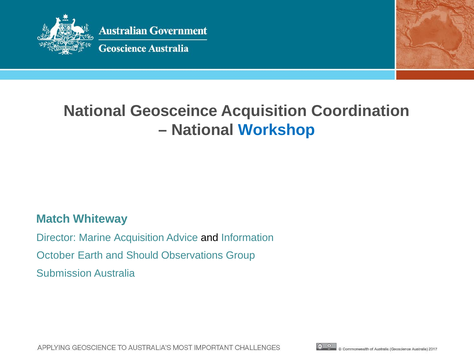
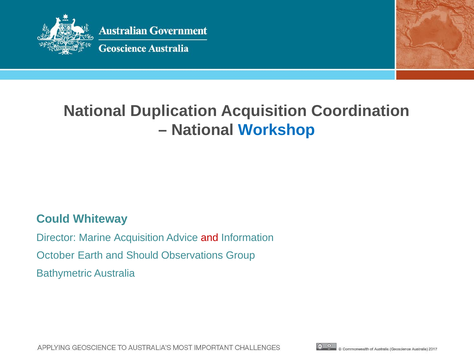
Geosceince: Geosceince -> Duplication
Match: Match -> Could
and at (210, 238) colour: black -> red
Submission: Submission -> Bathymetric
